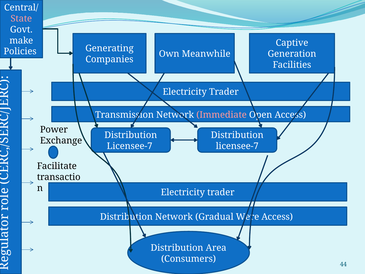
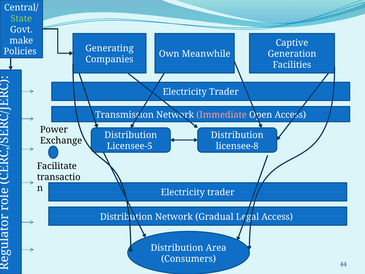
State colour: pink -> light green
Licensee-7 at (130, 146): Licensee-7 -> Licensee-5
licensee-7 at (237, 146): licensee-7 -> licensee-8
Were: Were -> Legal
